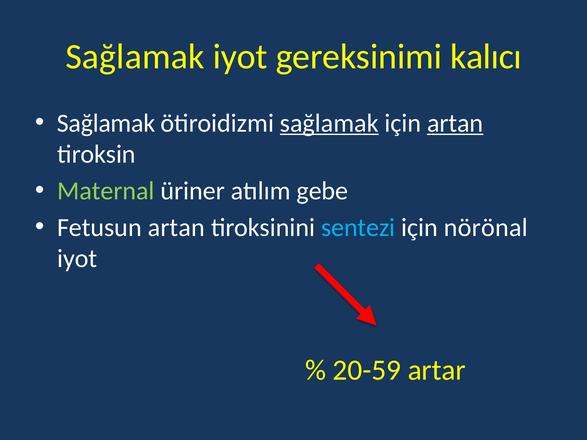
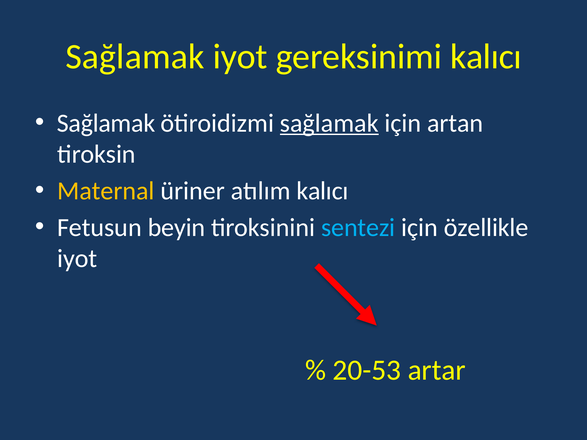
artan at (455, 123) underline: present -> none
Maternal colour: light green -> yellow
atılım gebe: gebe -> kalıcı
Fetusun artan: artan -> beyin
nörönal: nörönal -> özellikle
20-59: 20-59 -> 20-53
